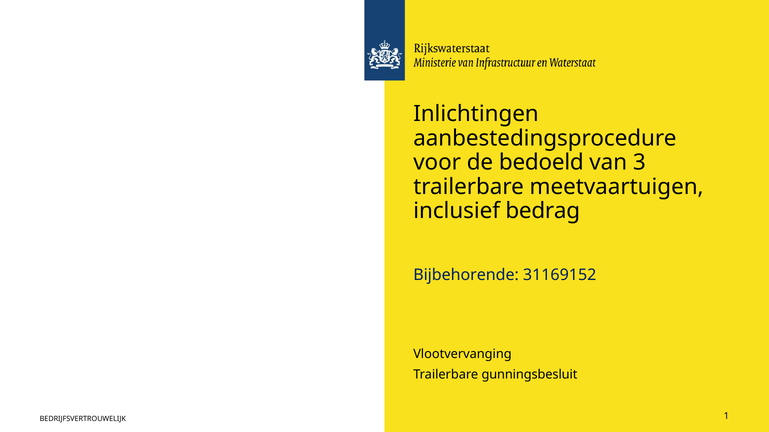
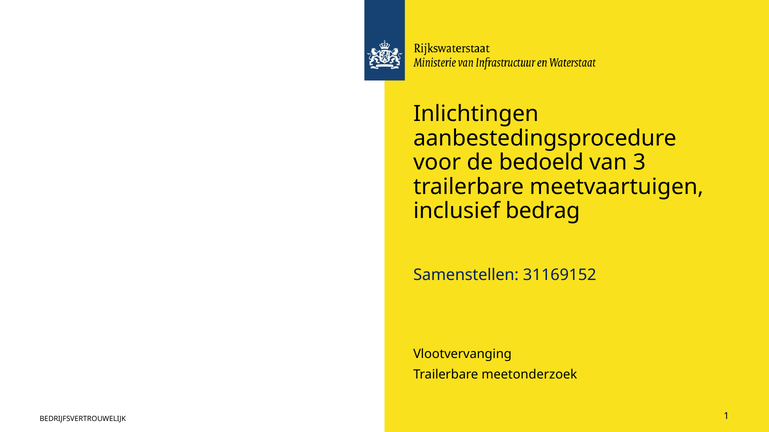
Bijbehorende: Bijbehorende -> Samenstellen
gunningsbesluit: gunningsbesluit -> meetonderzoek
